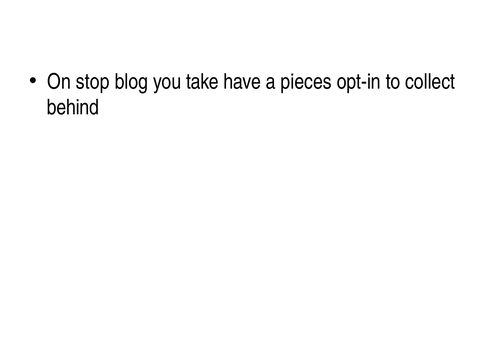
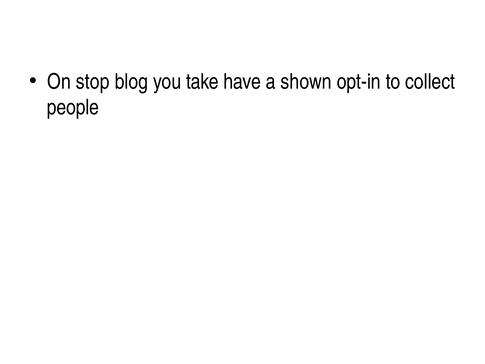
pieces: pieces -> shown
behind: behind -> people
